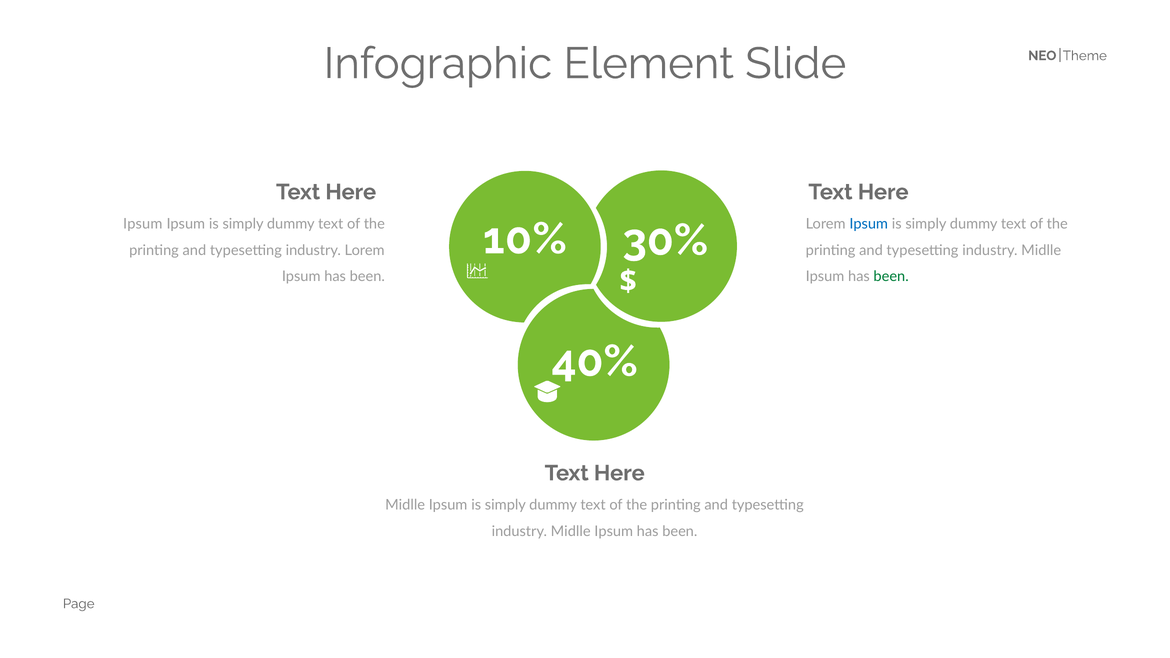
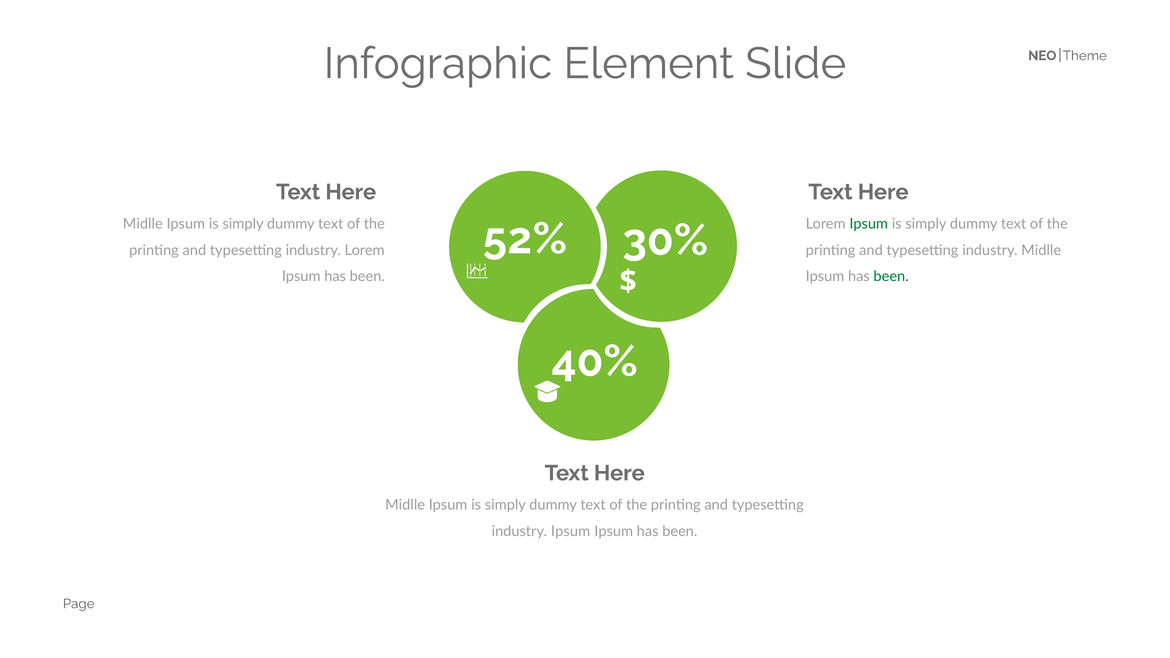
Ipsum at (143, 224): Ipsum -> Midlle
Ipsum at (869, 224) colour: blue -> green
10%: 10% -> 52%
Midlle at (571, 531): Midlle -> Ipsum
